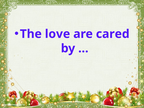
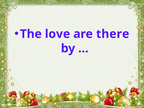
cared: cared -> there
